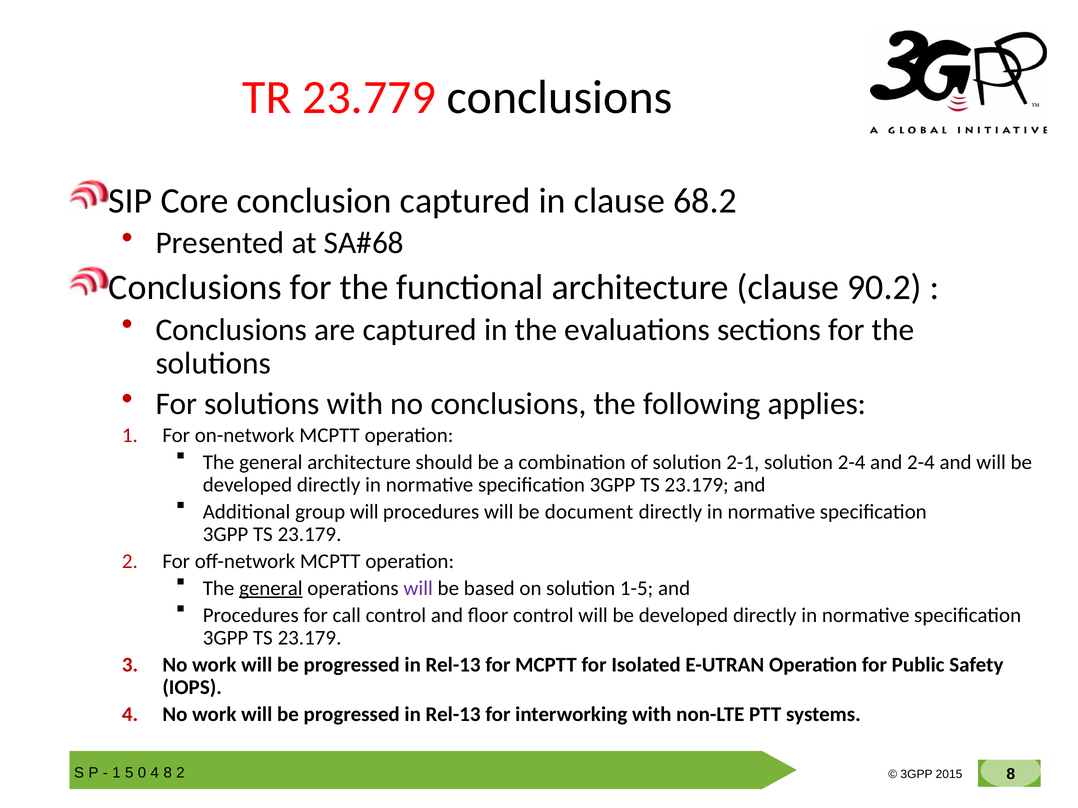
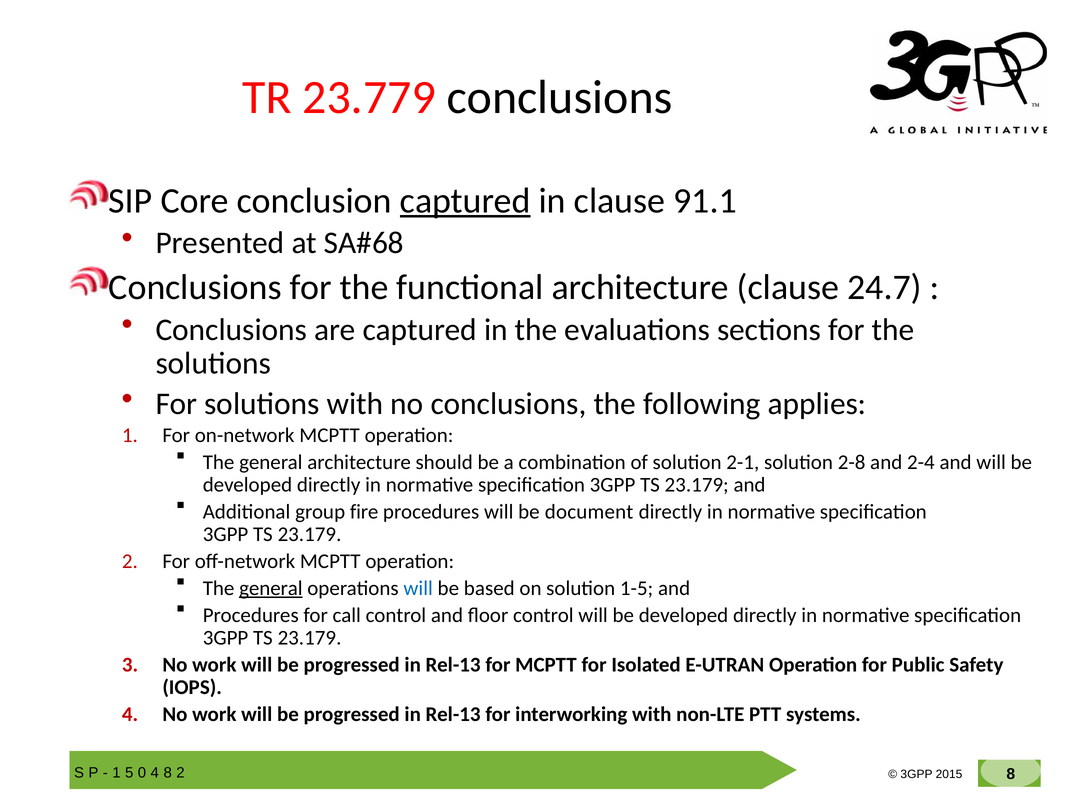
captured at (465, 201) underline: none -> present
68.2: 68.2 -> 91.1
90.2: 90.2 -> 24.7
solution 2-4: 2-4 -> 2-8
group will: will -> fire
will at (418, 589) colour: purple -> blue
